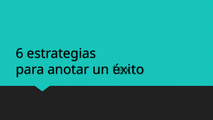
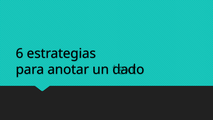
éxito: éxito -> dado
